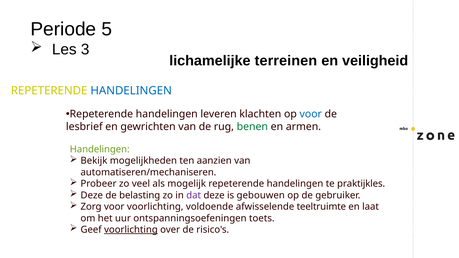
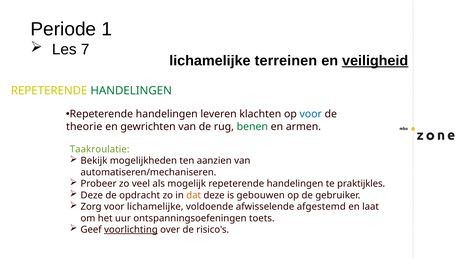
5: 5 -> 1
3: 3 -> 7
veiligheid underline: none -> present
HANDELINGEN at (131, 91) colour: blue -> green
lesbrief: lesbrief -> theorie
Handelingen at (100, 149): Handelingen -> Taakroulatie
belasting: belasting -> opdracht
dat colour: purple -> orange
voor voorlichting: voorlichting -> lichamelijke
teeltruimte: teeltruimte -> afgestemd
